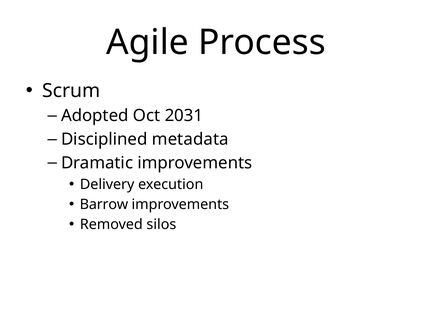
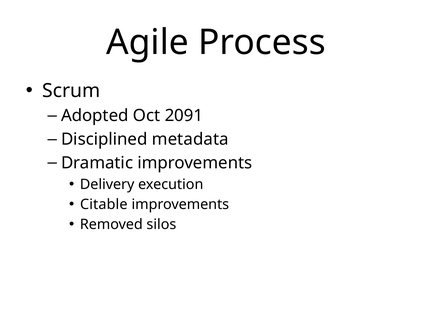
2031: 2031 -> 2091
Barrow: Barrow -> Citable
